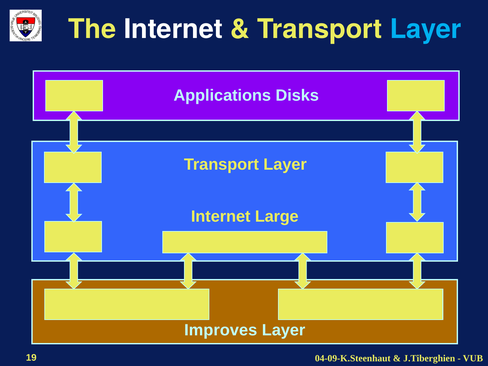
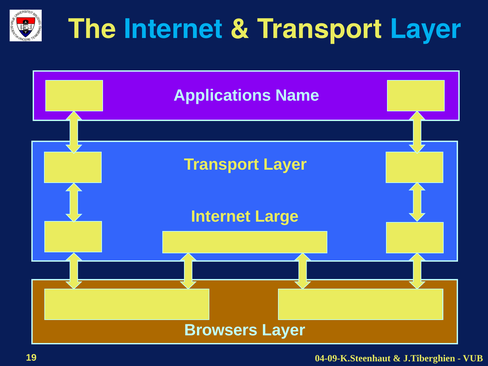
Internet at (173, 29) colour: white -> light blue
Disks: Disks -> Name
Improves: Improves -> Browsers
